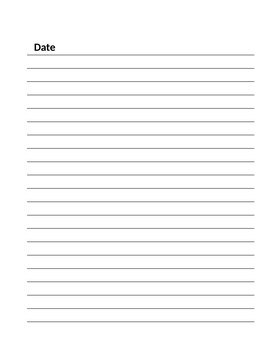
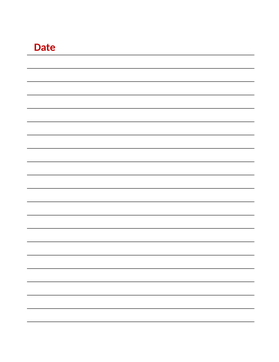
Date colour: black -> red
